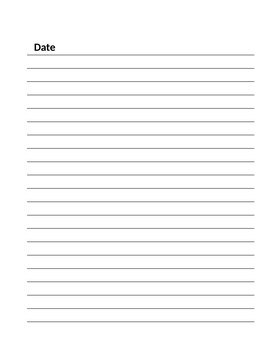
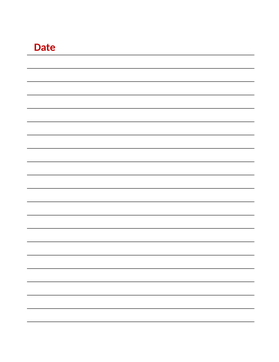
Date colour: black -> red
